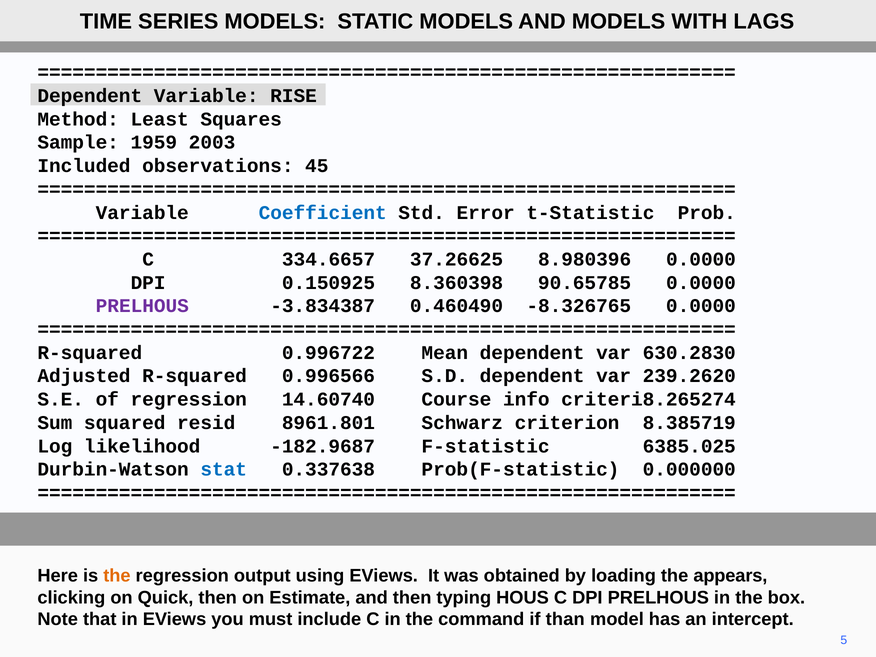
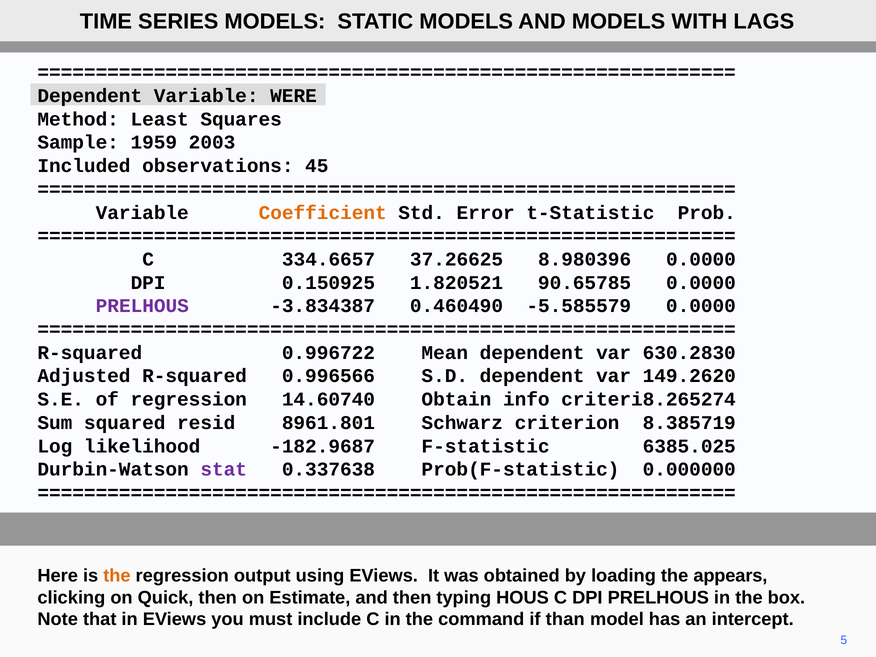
RISE: RISE -> WERE
Coefficient colour: blue -> orange
8.360398: 8.360398 -> 1.820521
-8.326765: -8.326765 -> -5.585579
239.2620: 239.2620 -> 149.2620
Course: Course -> Obtain
stat colour: blue -> purple
